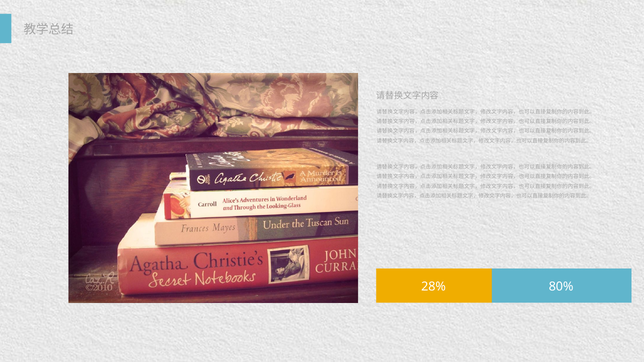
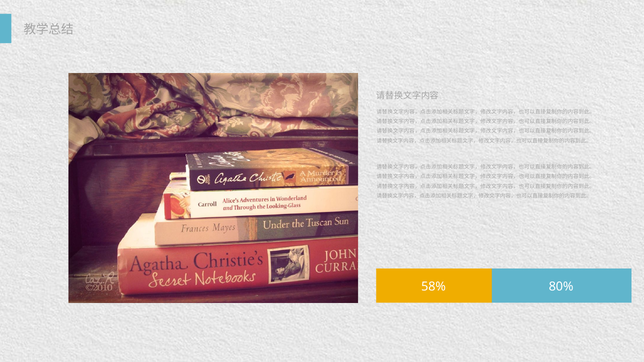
28%: 28% -> 58%
